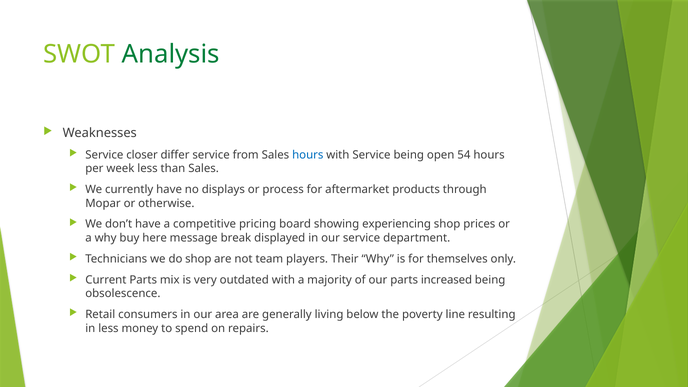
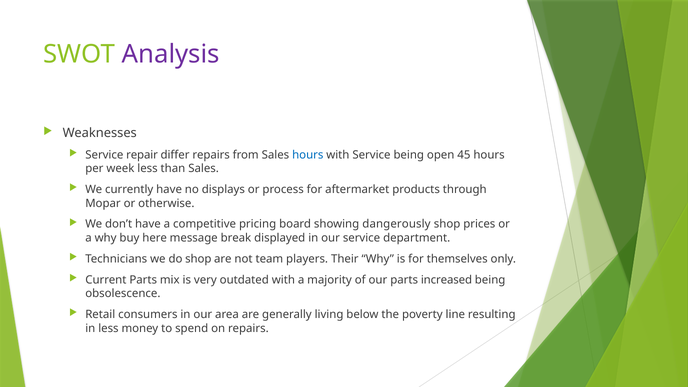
Analysis colour: green -> purple
closer: closer -> repair
differ service: service -> repairs
54: 54 -> 45
experiencing: experiencing -> dangerously
